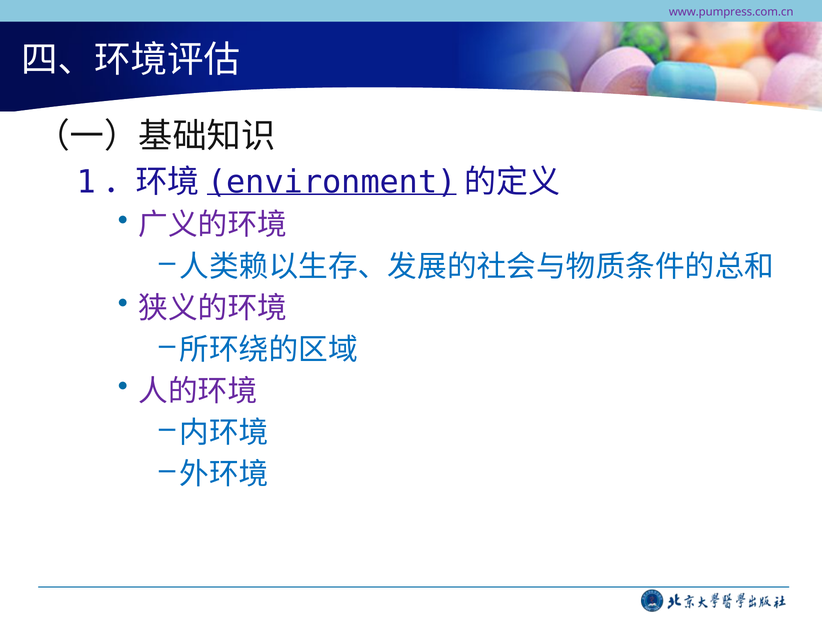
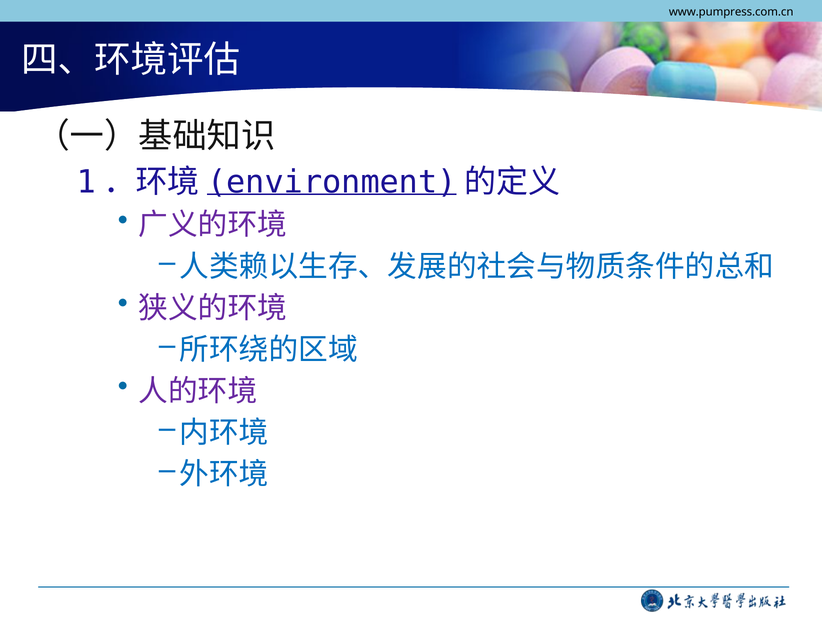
www.pumpress.com.cn colour: purple -> black
